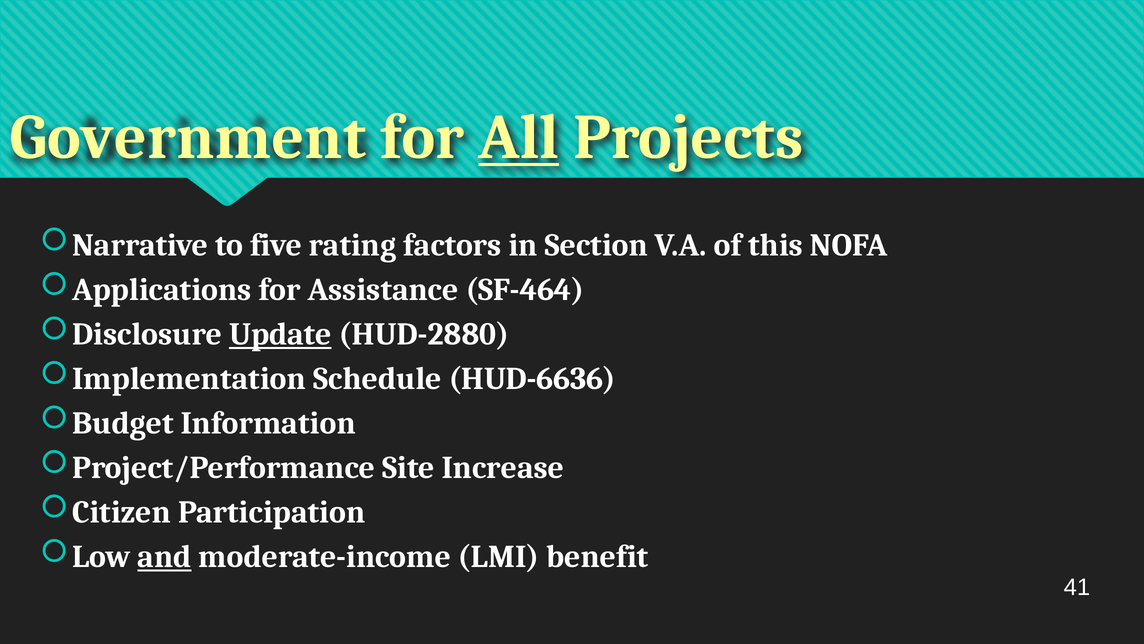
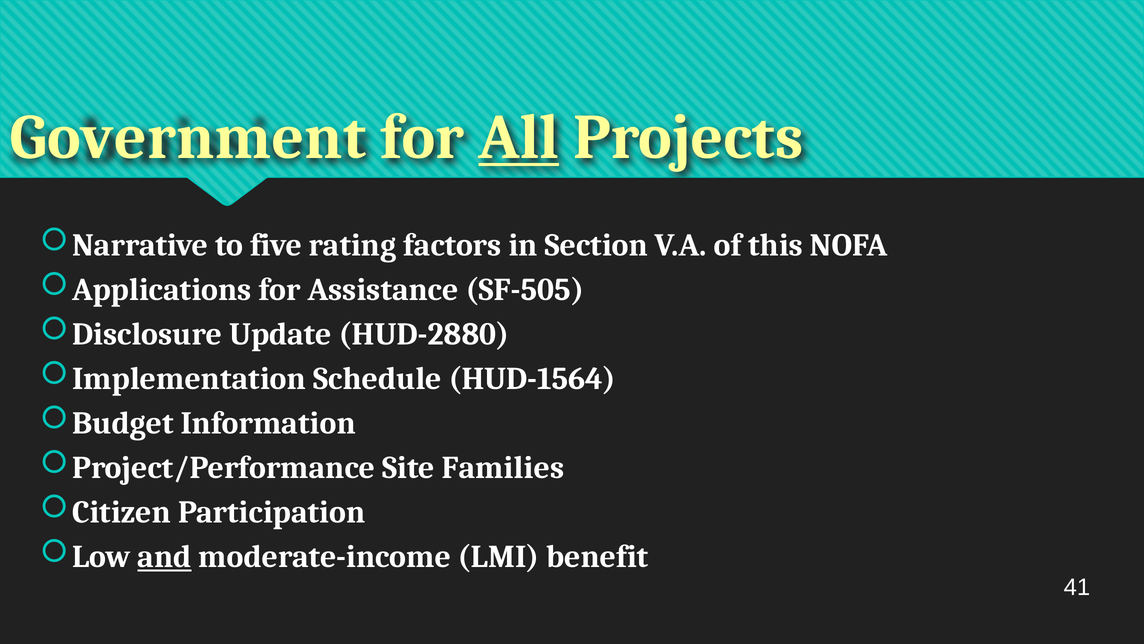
SF-464: SF-464 -> SF-505
Update underline: present -> none
HUD-6636: HUD-6636 -> HUD-1564
Increase: Increase -> Families
